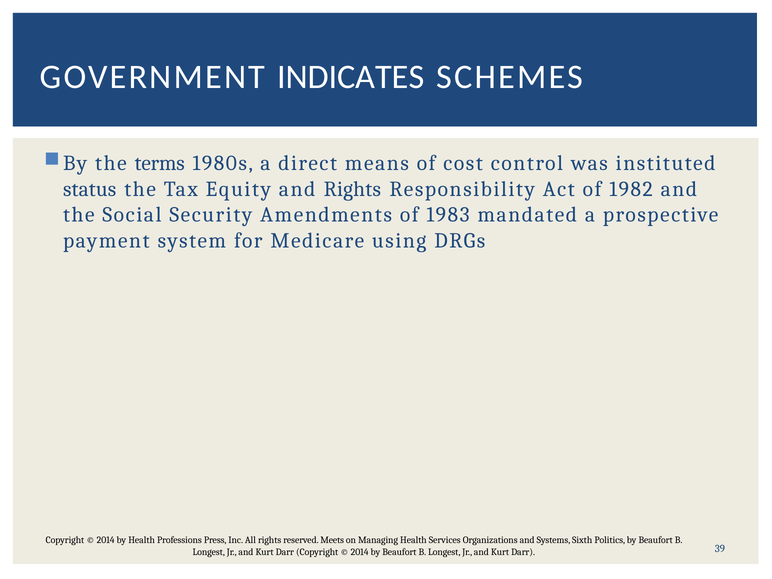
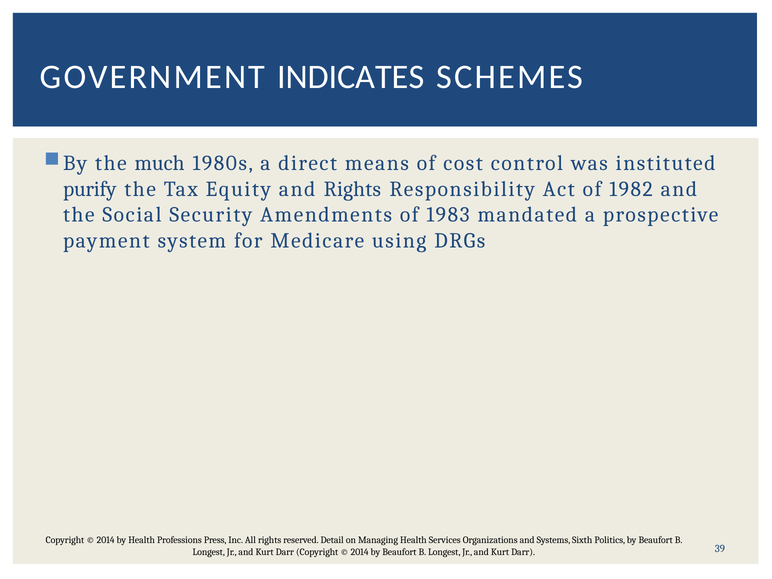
terms: terms -> much
status: status -> purify
Meets: Meets -> Detail
